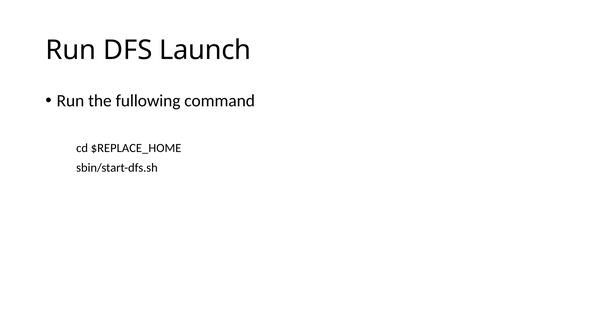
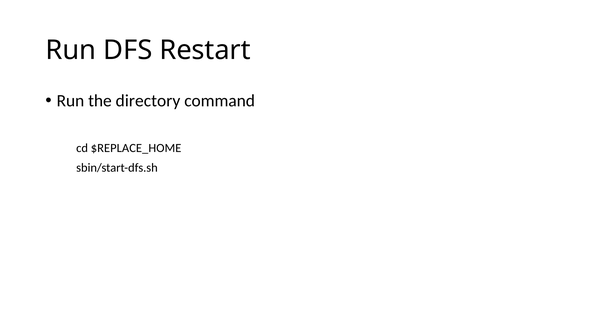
Launch: Launch -> Restart
fullowing: fullowing -> directory
